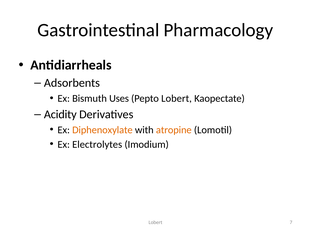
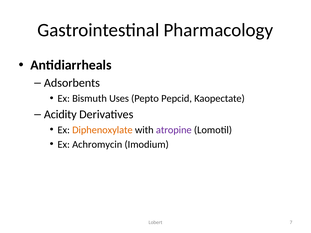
Pepto Lobert: Lobert -> Pepcid
atropine colour: orange -> purple
Electrolytes: Electrolytes -> Achromycin
